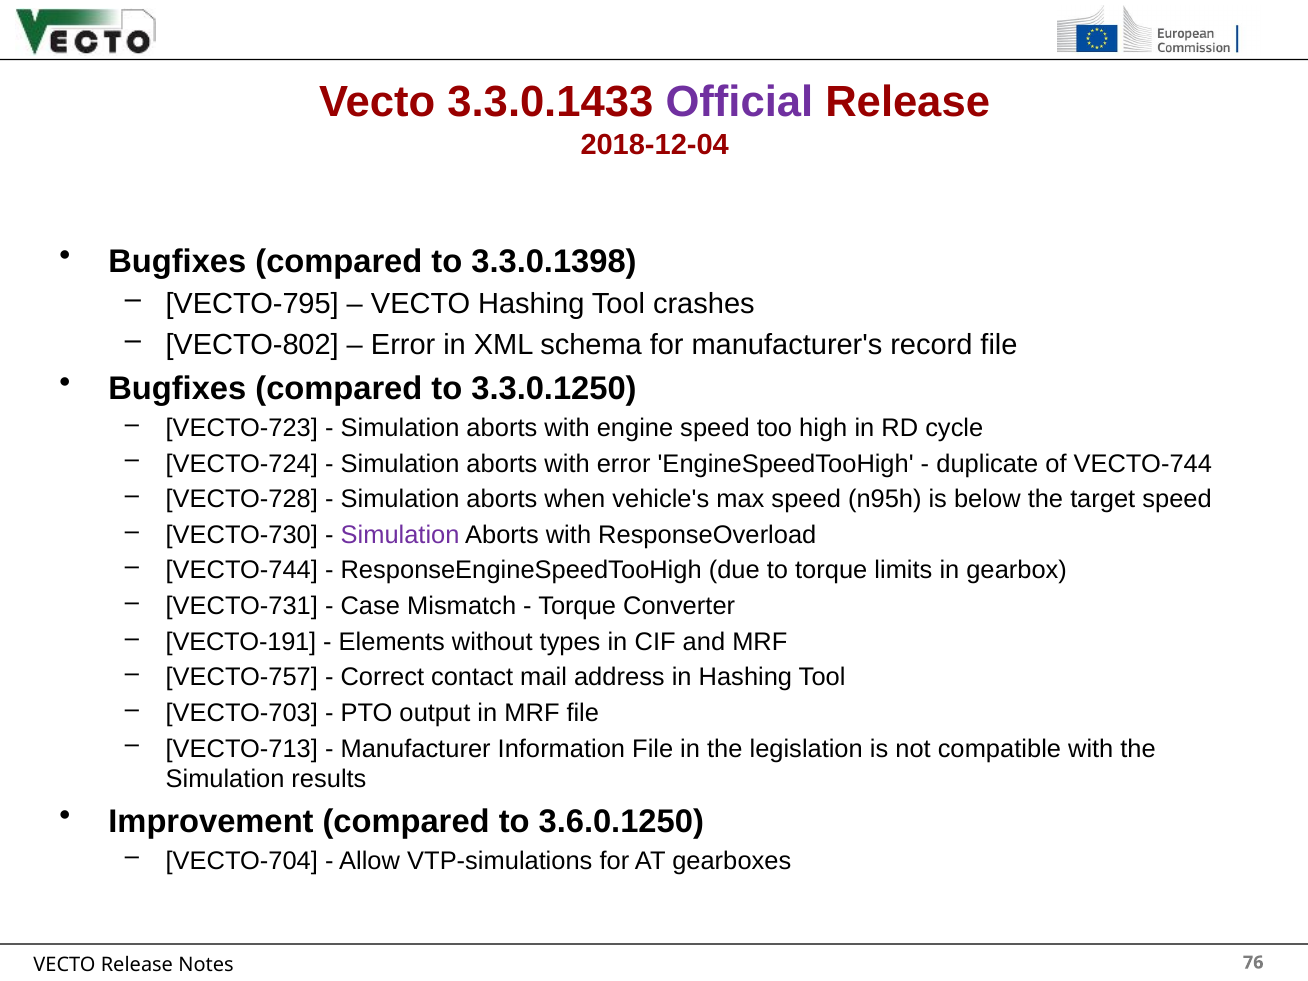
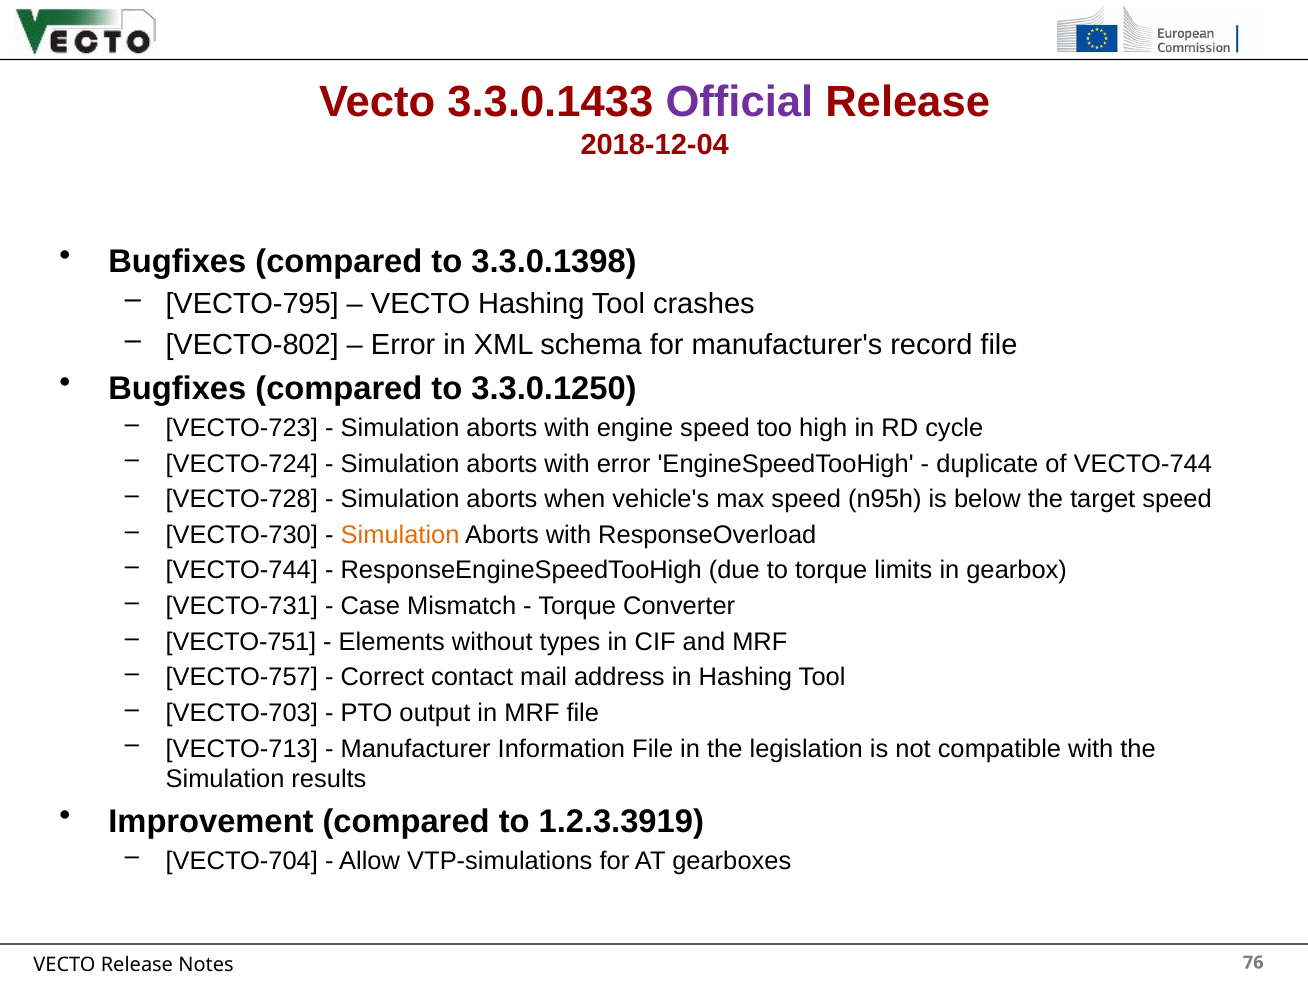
Simulation at (400, 535) colour: purple -> orange
VECTO-191: VECTO-191 -> VECTO-751
3.6.0.1250: 3.6.0.1250 -> 1.2.3.3919
